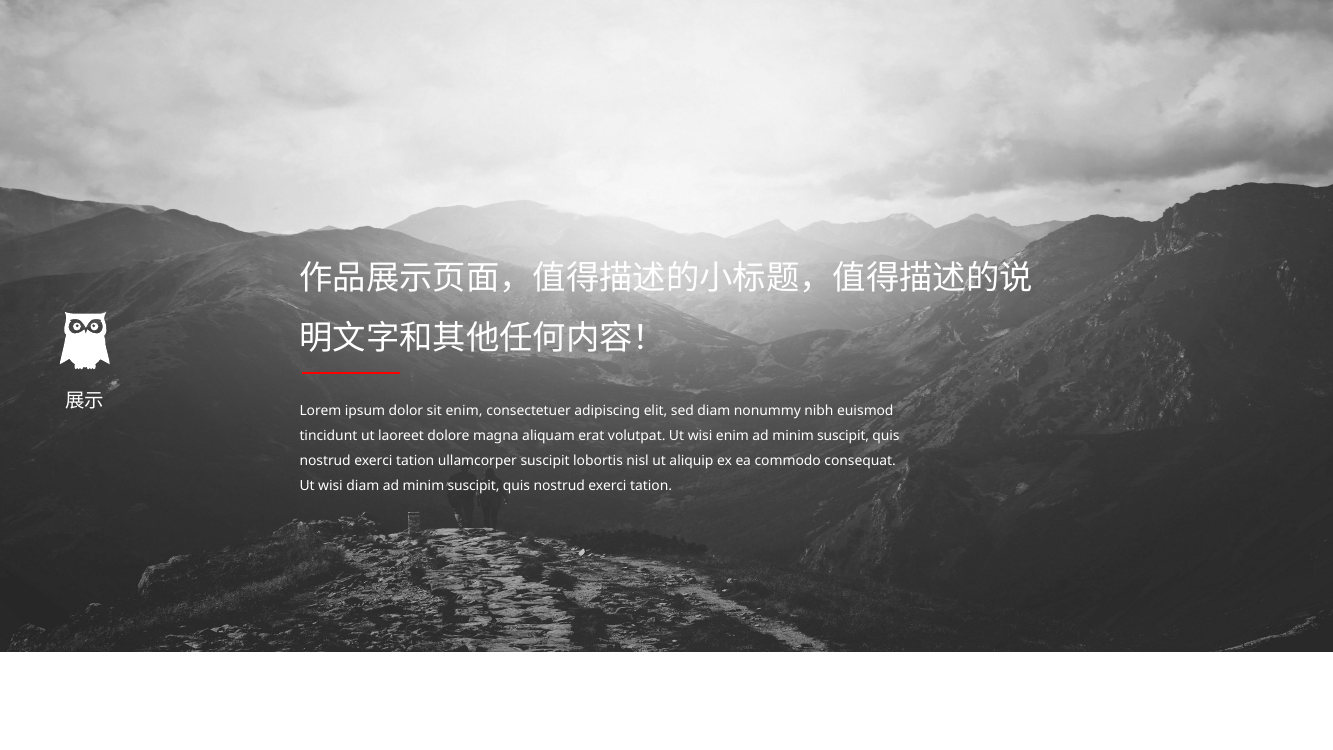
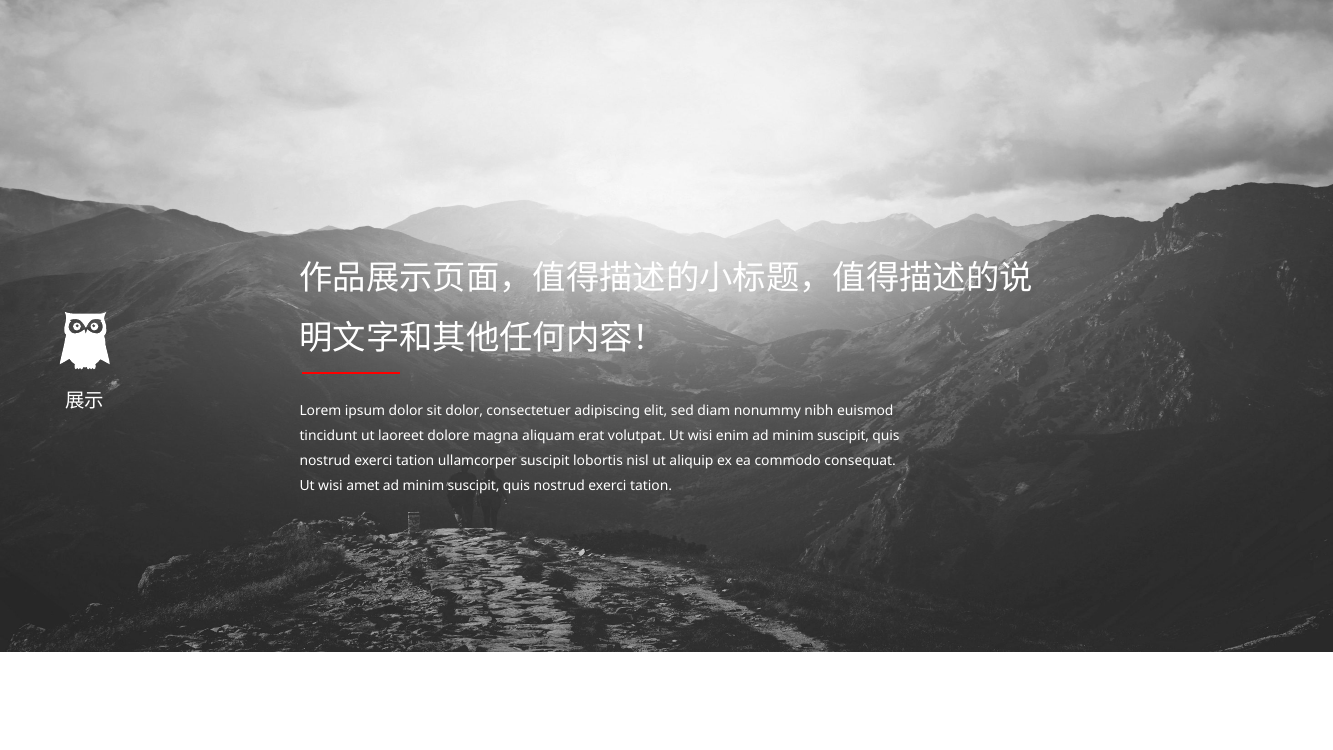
sit enim: enim -> dolor
wisi diam: diam -> amet
